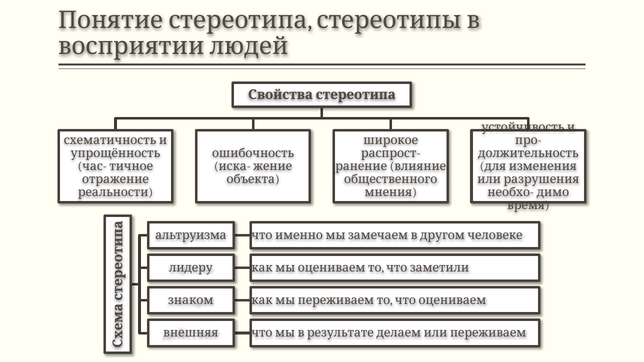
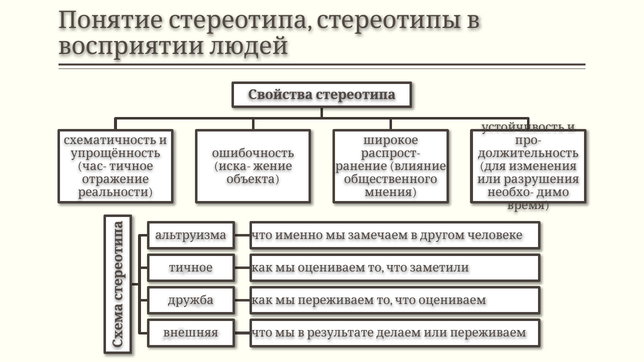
лидеру at (191, 268): лидеру -> тичное
знаком: знаком -> дружба
